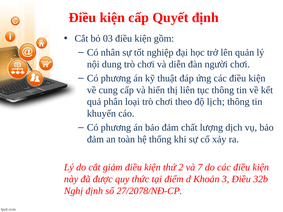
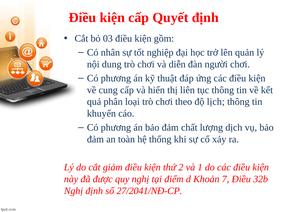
7: 7 -> 1
quy thức: thức -> nghị
3: 3 -> 7
27/2078/NĐ-CP: 27/2078/NĐ-CP -> 27/2041/NĐ-CP
